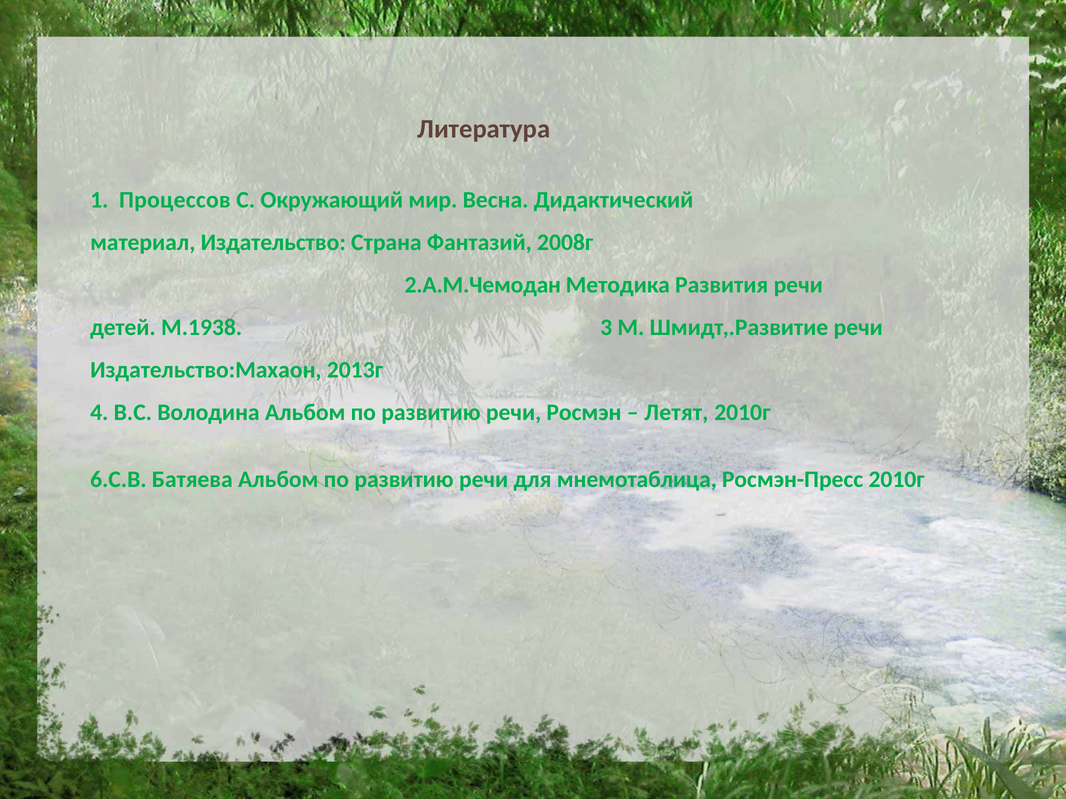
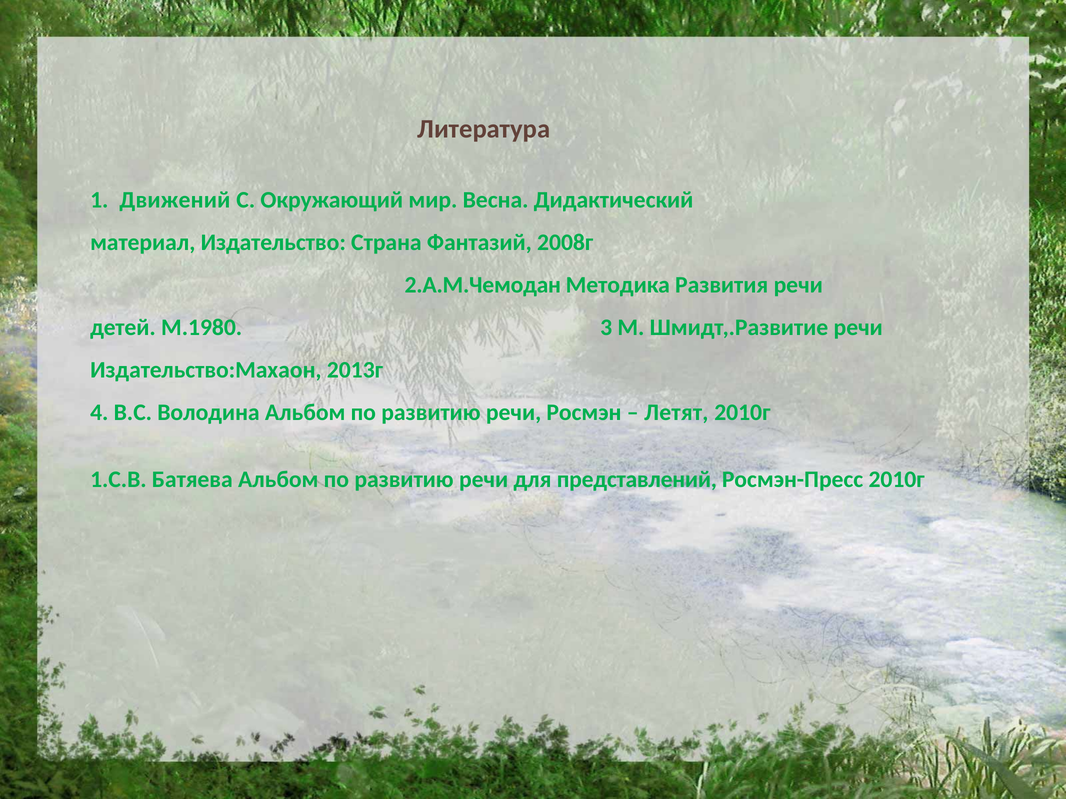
Процессов: Процессов -> Движений
М.1938: М.1938 -> М.1980
6.С.В: 6.С.В -> 1.С.В
мнемотаблица: мнемотаблица -> представлений
